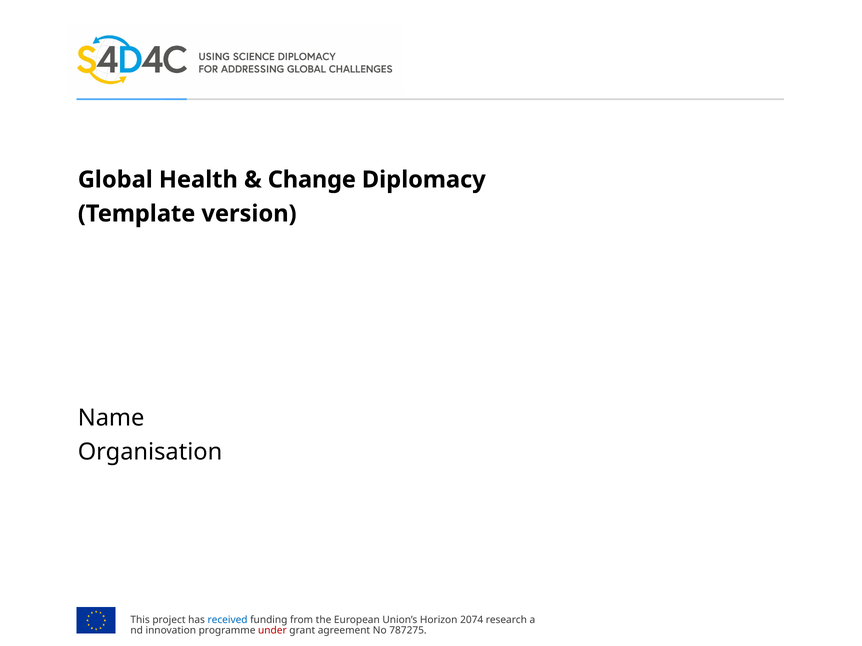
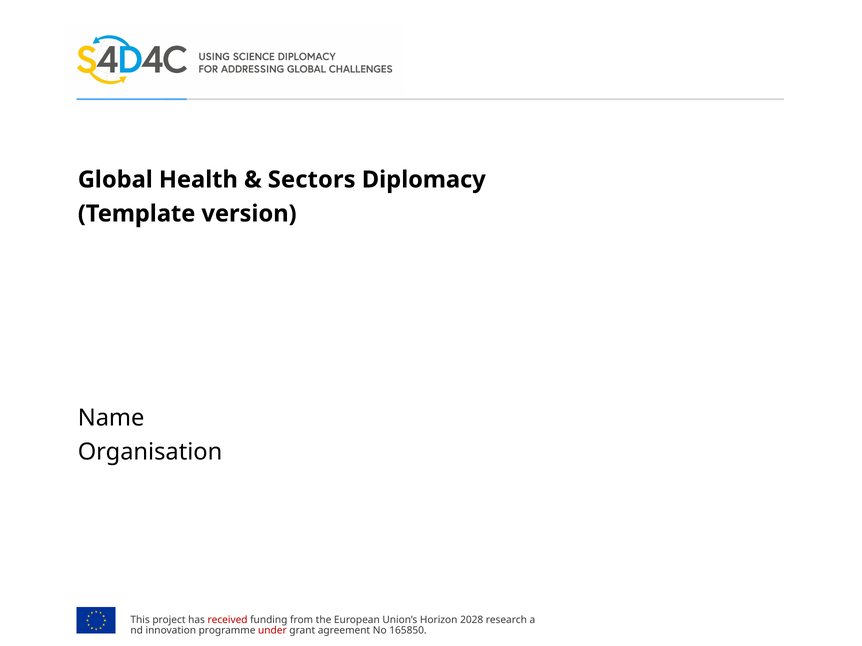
Change: Change -> Sectors
received colour: blue -> red
2074: 2074 -> 2028
787275: 787275 -> 165850
